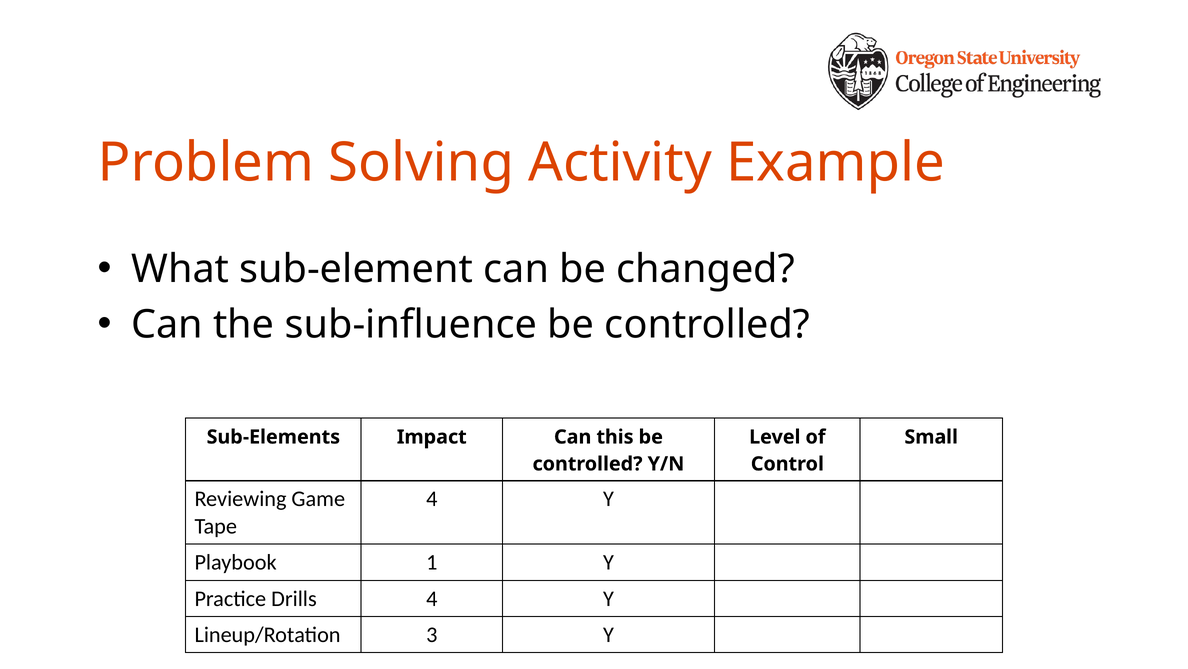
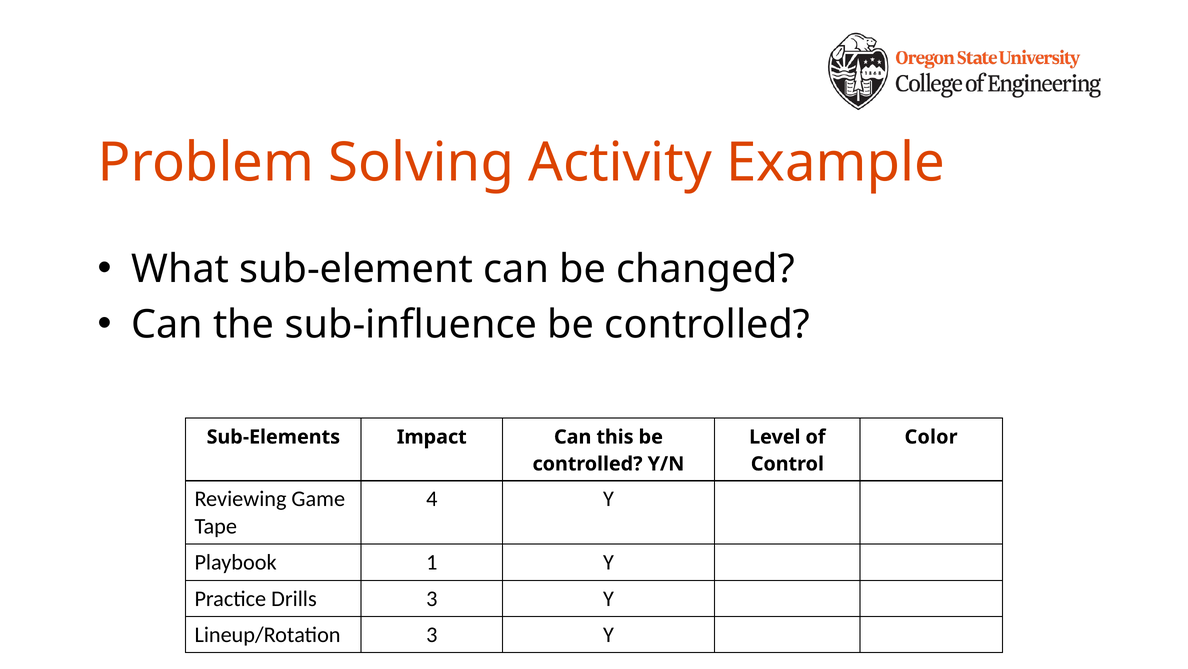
Small: Small -> Color
Drills 4: 4 -> 3
